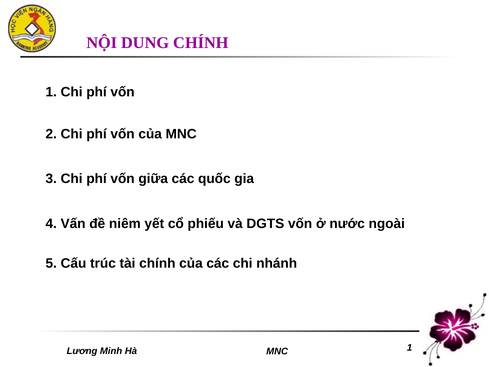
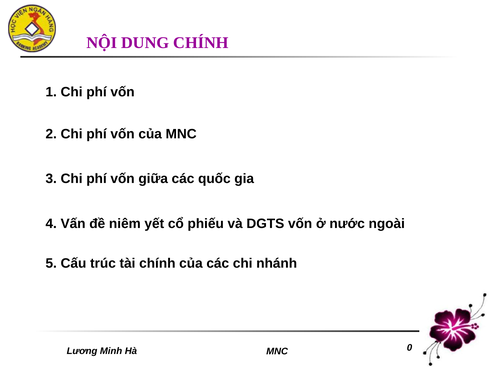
MNC 1: 1 -> 0
